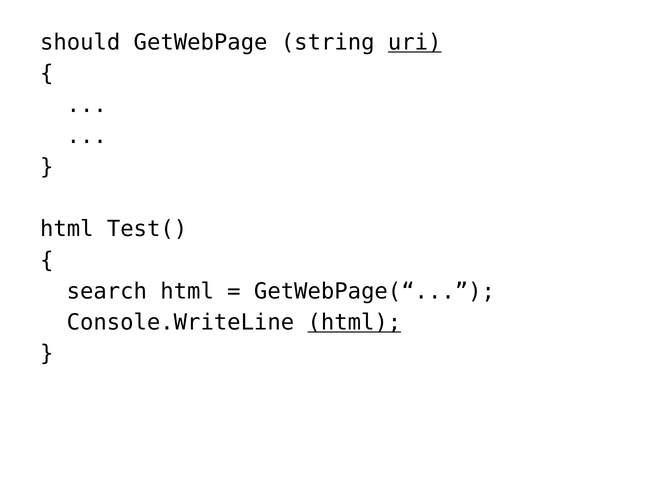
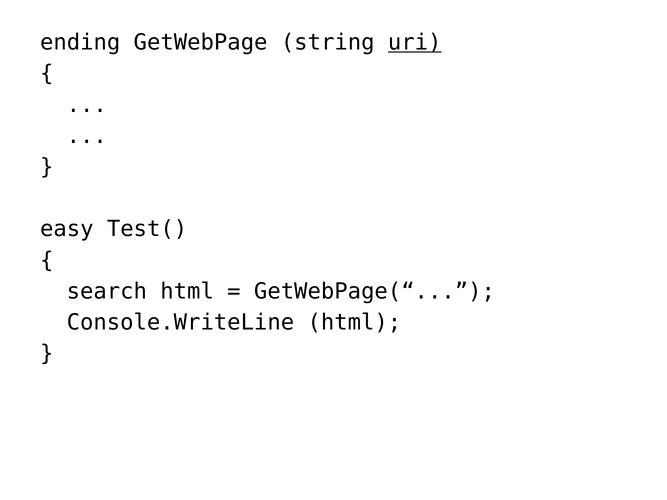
should: should -> ending
html at (67, 229): html -> easy
html at (354, 323) underline: present -> none
